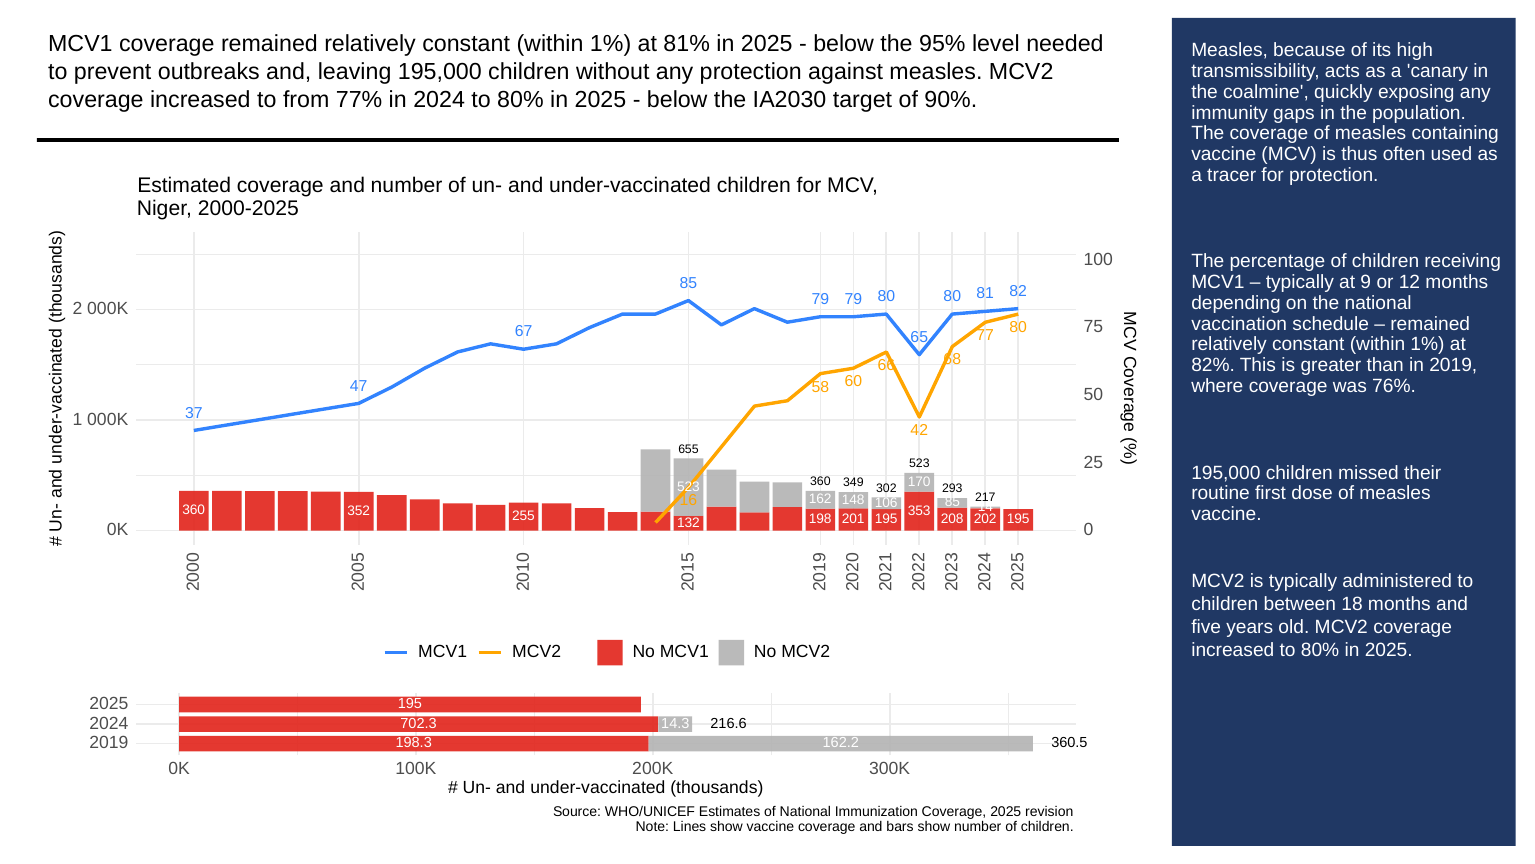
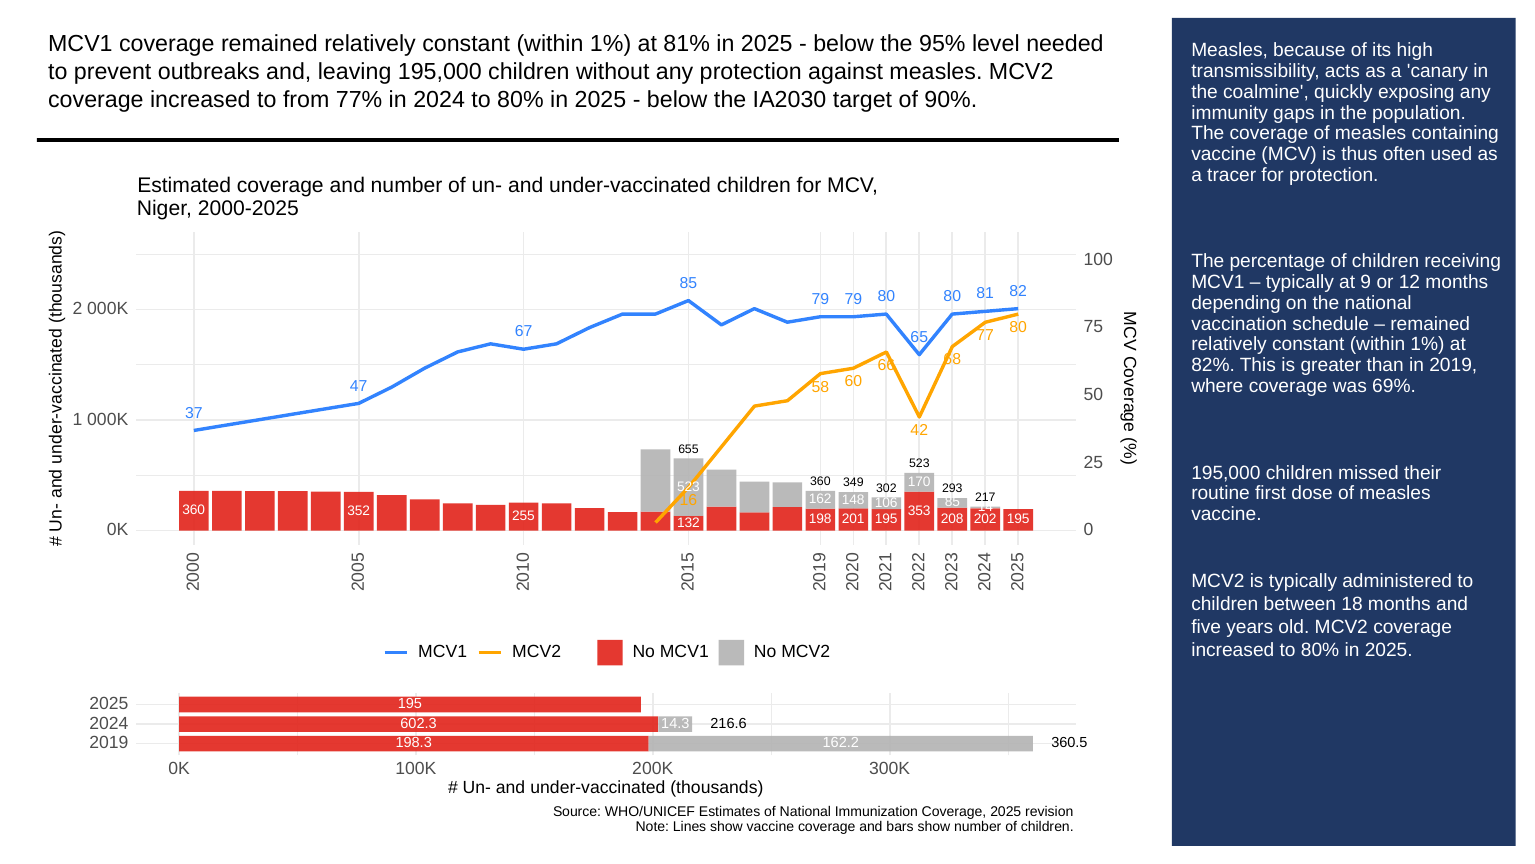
76%: 76% -> 69%
702.3: 702.3 -> 602.3
